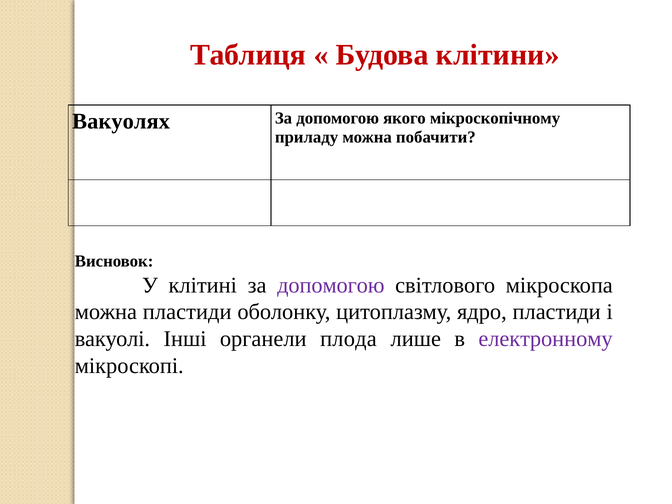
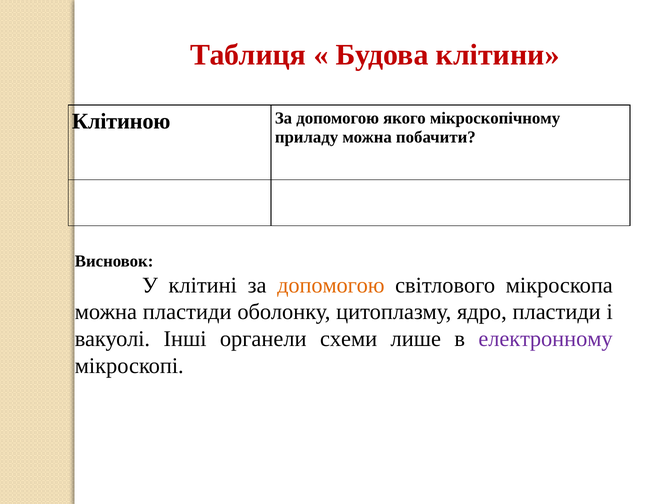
Вакуолях: Вакуолях -> Клітиною
допомогою at (331, 285) colour: purple -> orange
плода: плода -> схеми
